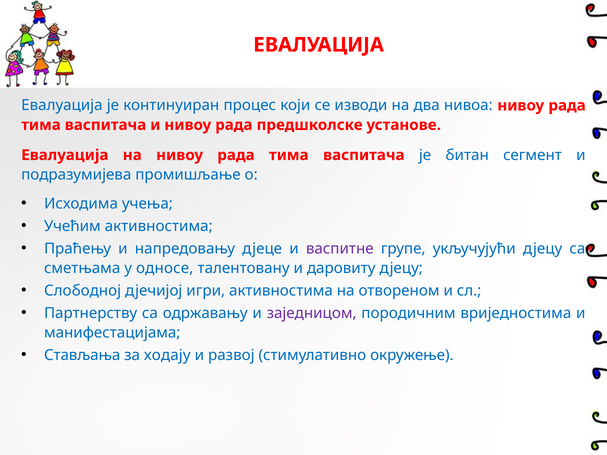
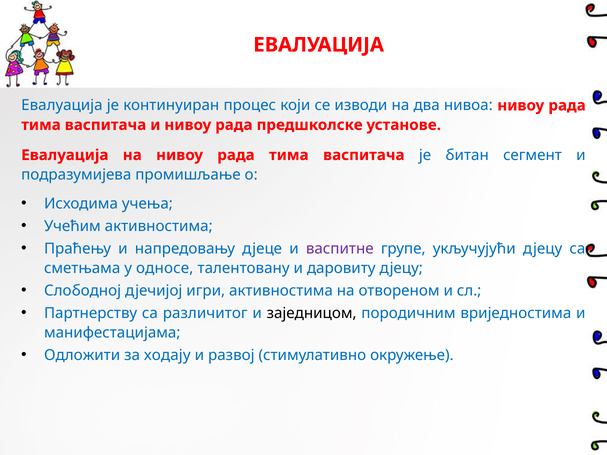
одржавању: одржавању -> различитог
заједницом colour: purple -> black
Стављања: Стављања -> Одложити
